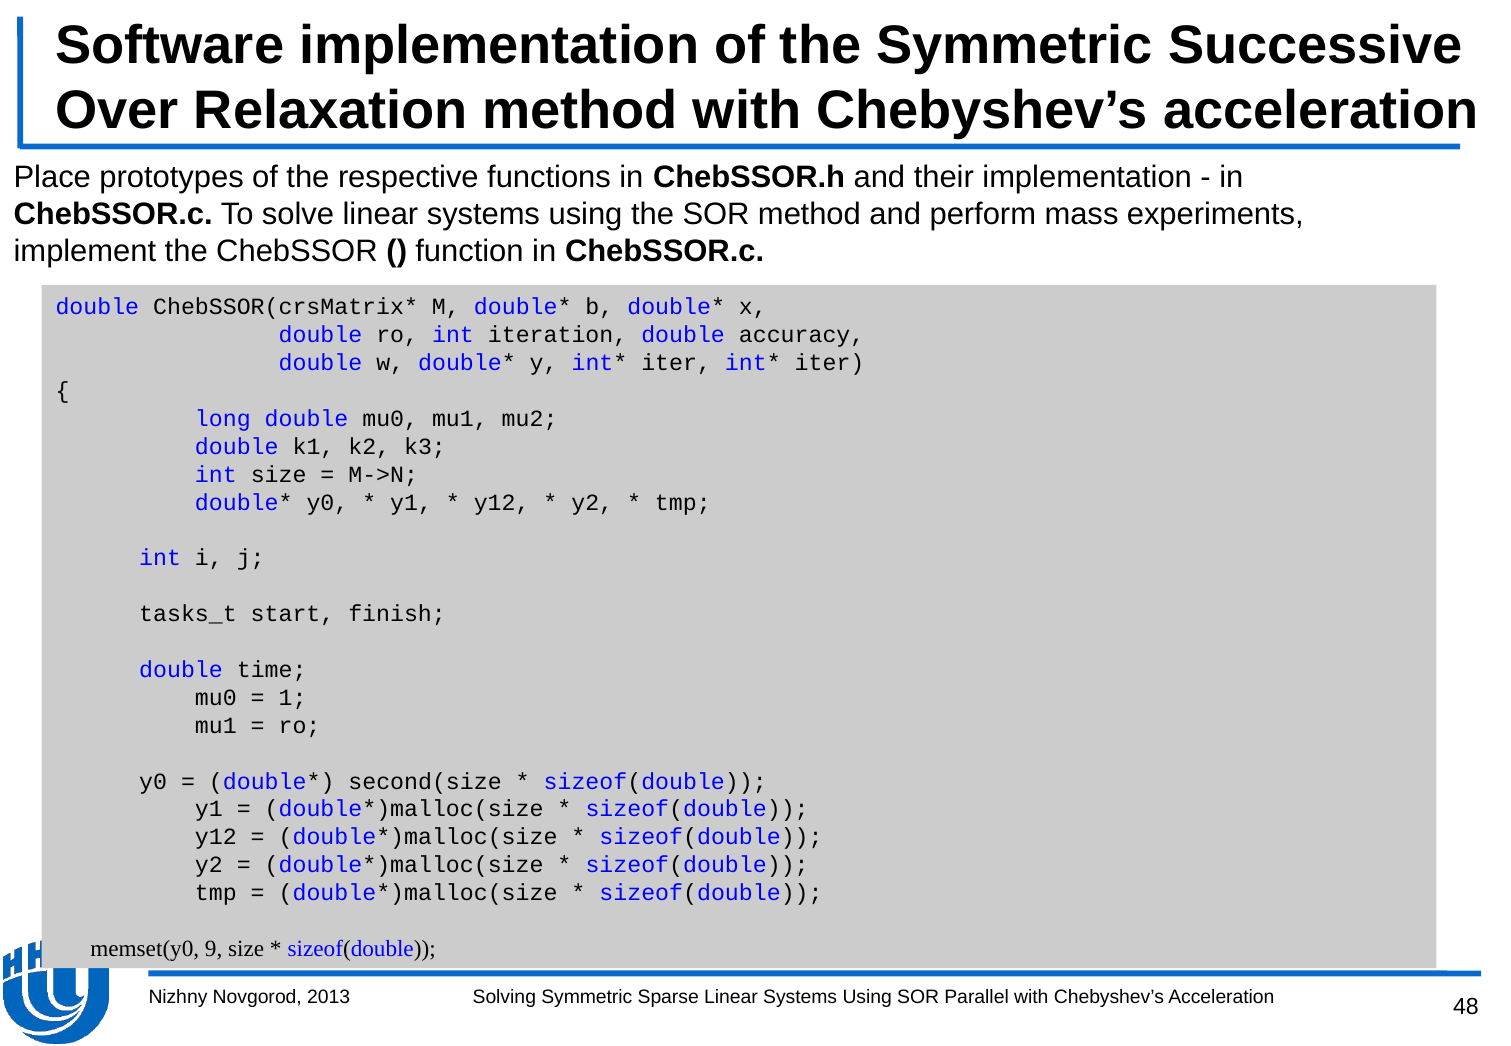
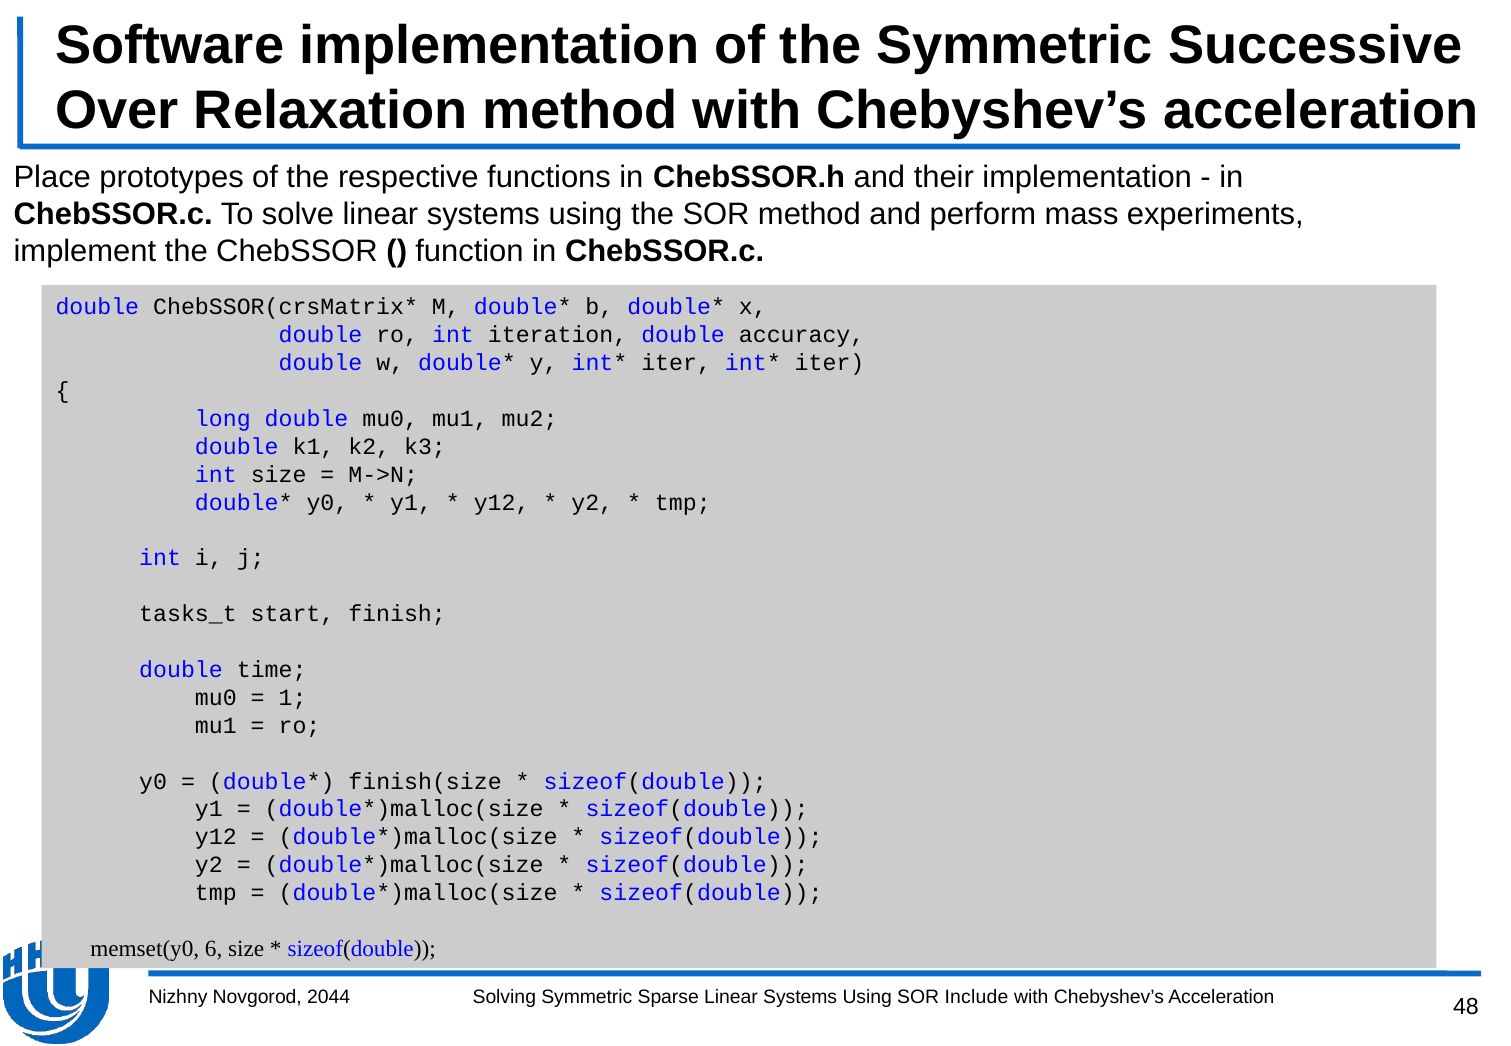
second(size: second(size -> finish(size
9: 9 -> 6
2013: 2013 -> 2044
Parallel: Parallel -> Include
